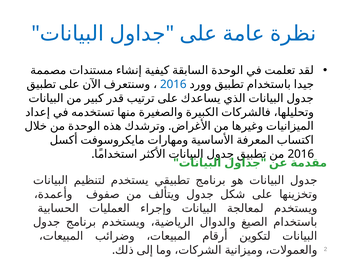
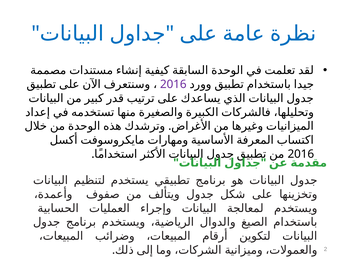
2016 at (173, 84) colour: blue -> purple
